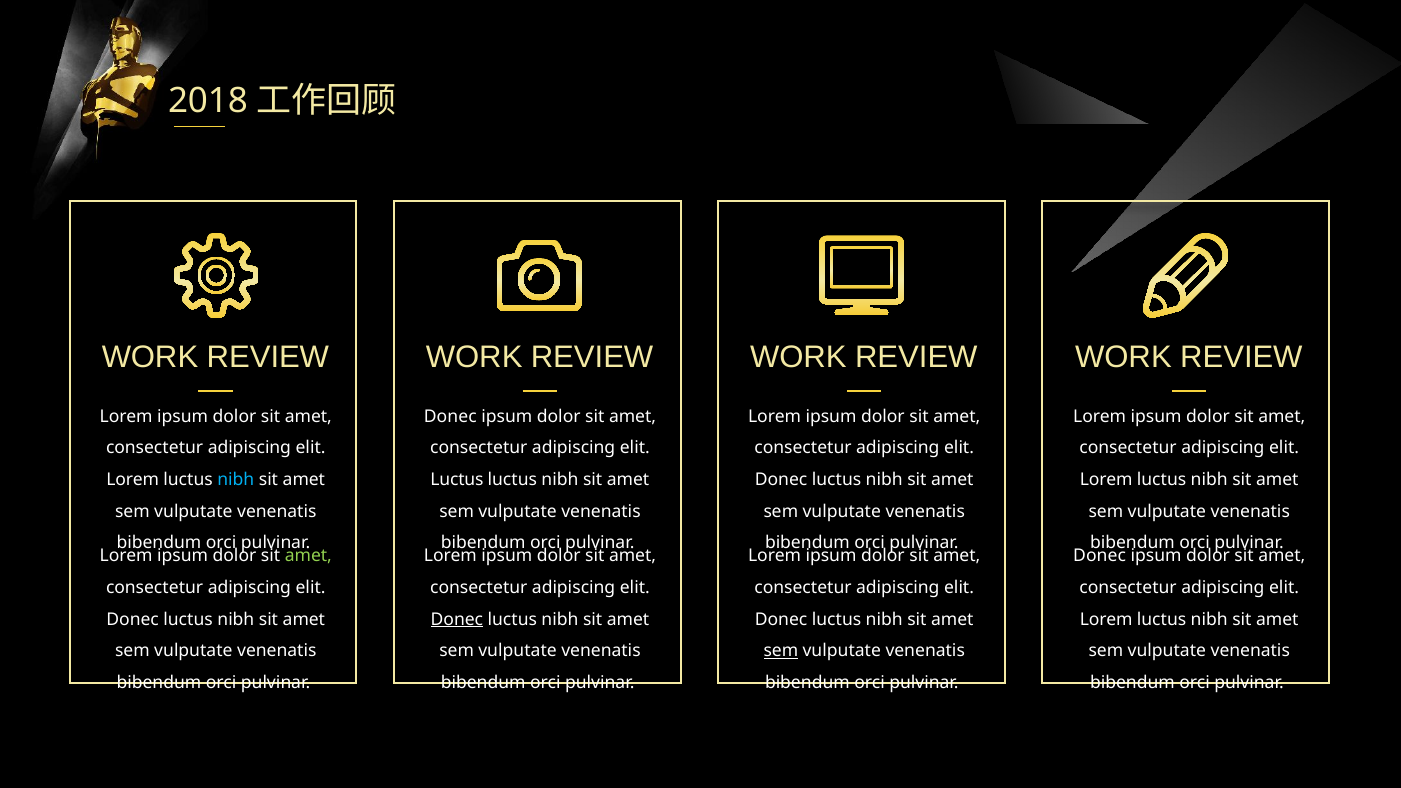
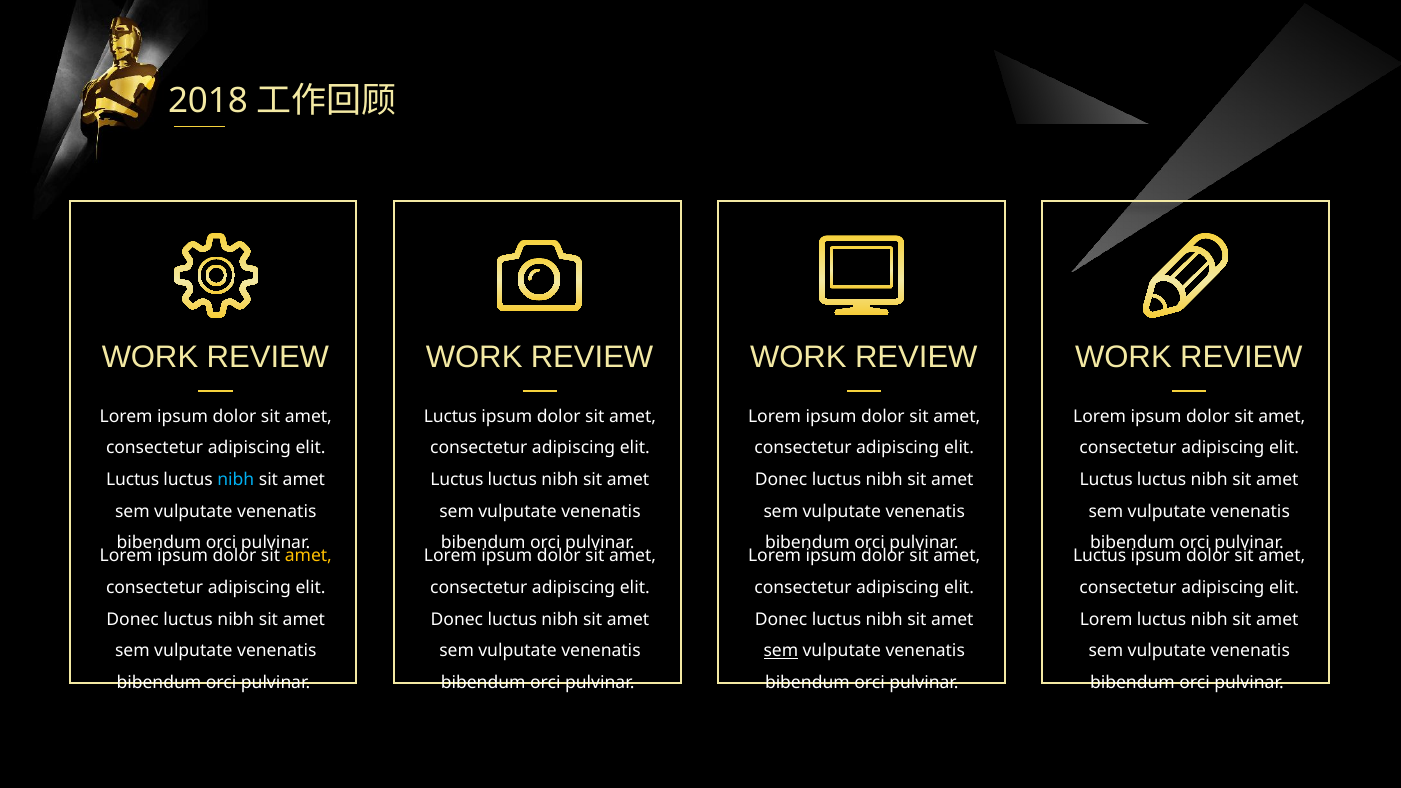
Donec at (450, 417): Donec -> Luctus
Lorem at (133, 480): Lorem -> Luctus
Lorem at (1106, 480): Lorem -> Luctus
amet at (308, 556) colour: light green -> yellow
Donec at (1100, 556): Donec -> Luctus
Donec at (457, 619) underline: present -> none
